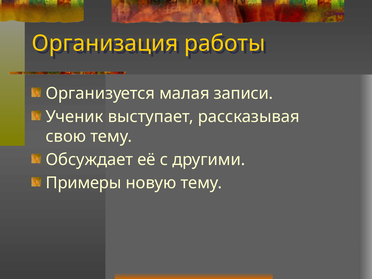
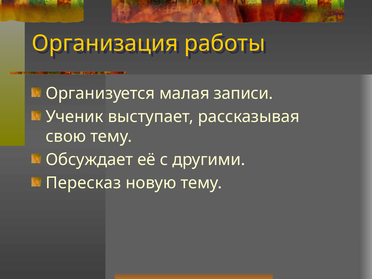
Примеры: Примеры -> Пересказ
